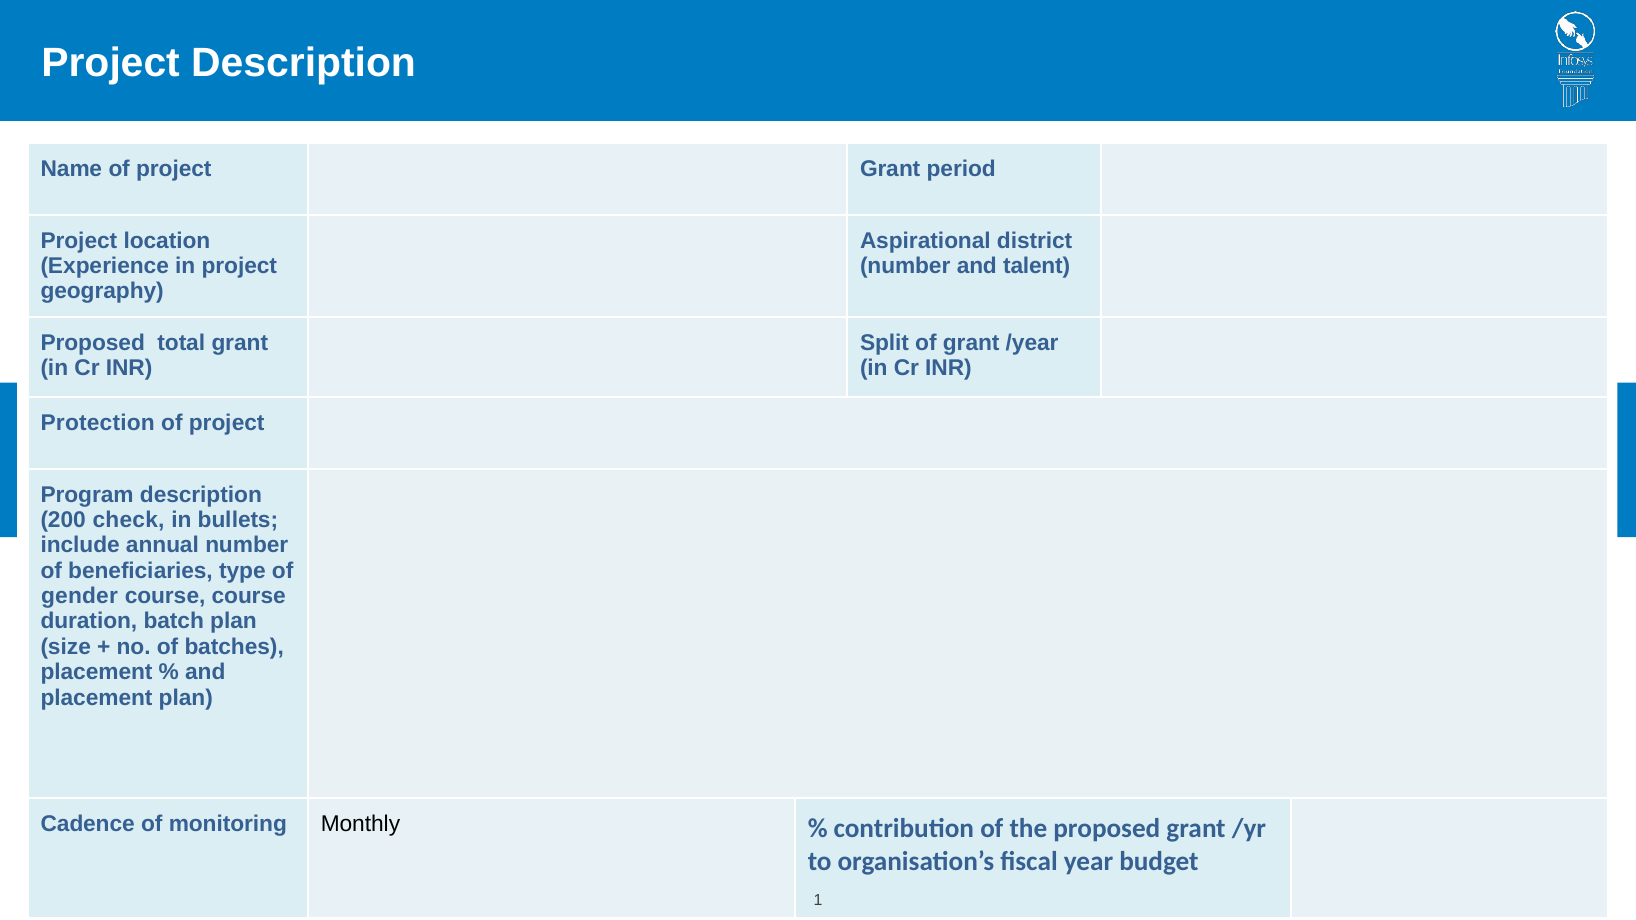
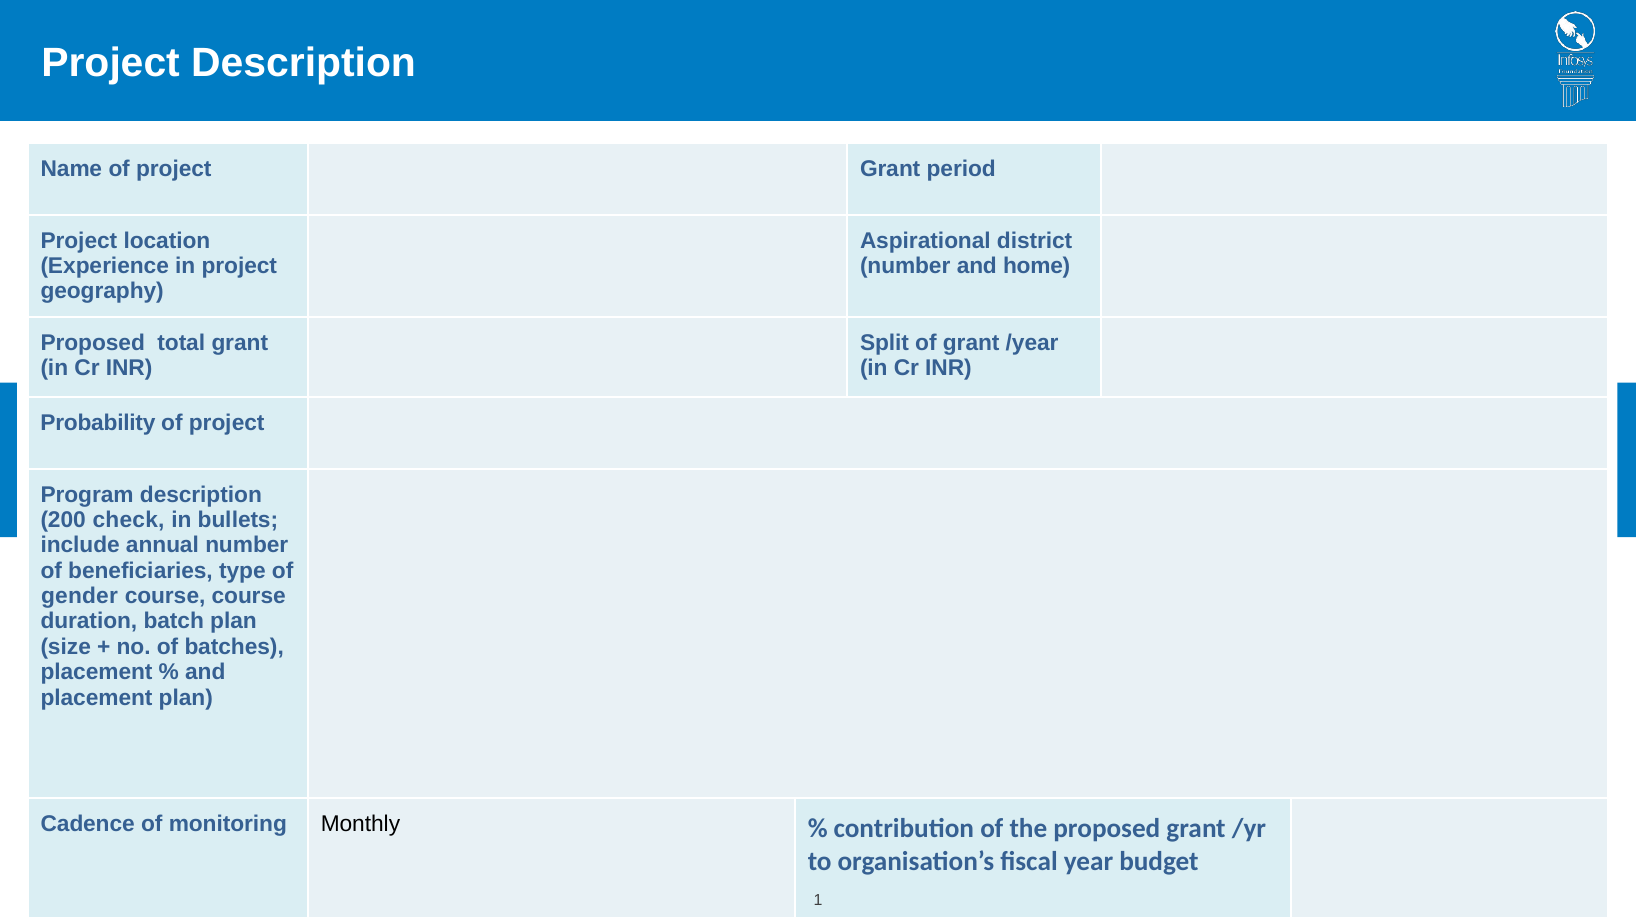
talent: talent -> home
Protection: Protection -> Probability
